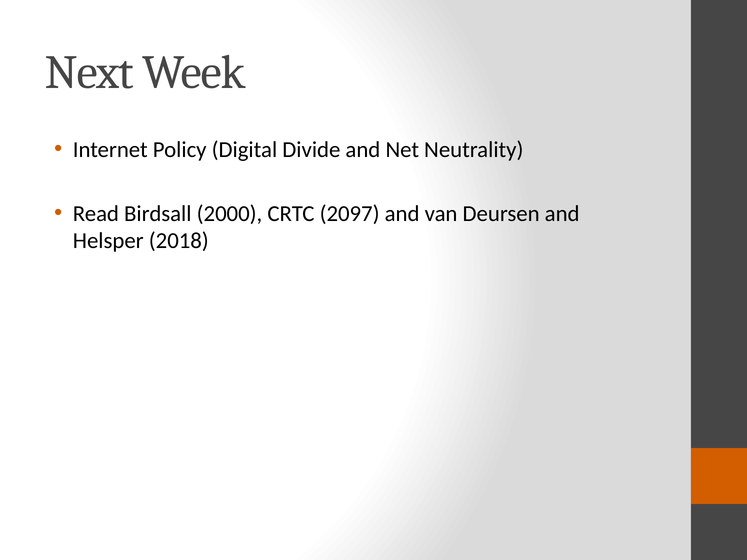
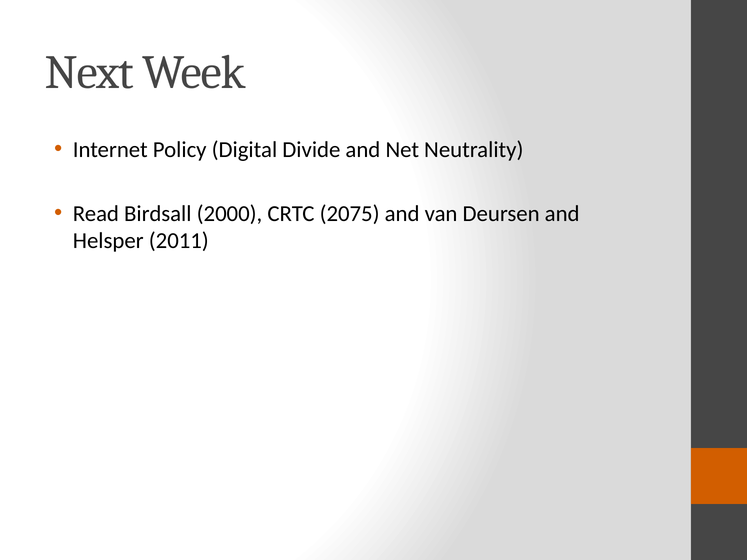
2097: 2097 -> 2075
2018: 2018 -> 2011
